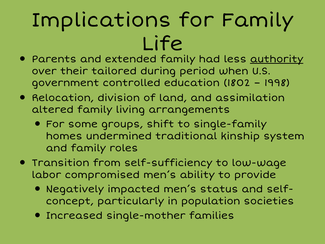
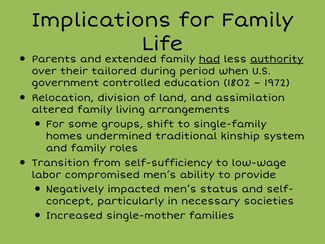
had underline: none -> present
1998: 1998 -> 1972
population: population -> necessary
